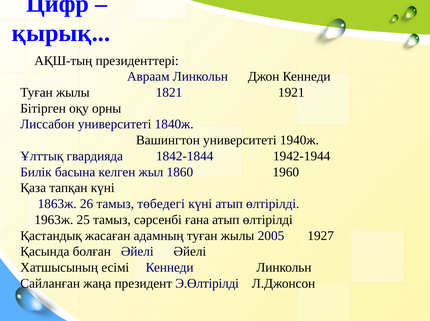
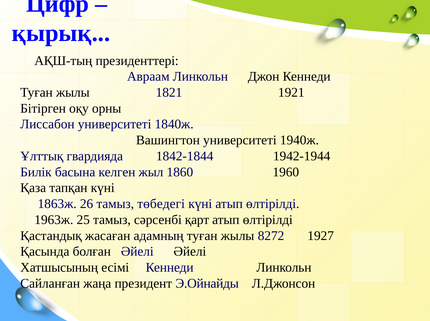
ғана: ғана -> қарт
2005: 2005 -> 8272
Э.Өлтірілді: Э.Өлтірілді -> Э.Ойнайды
